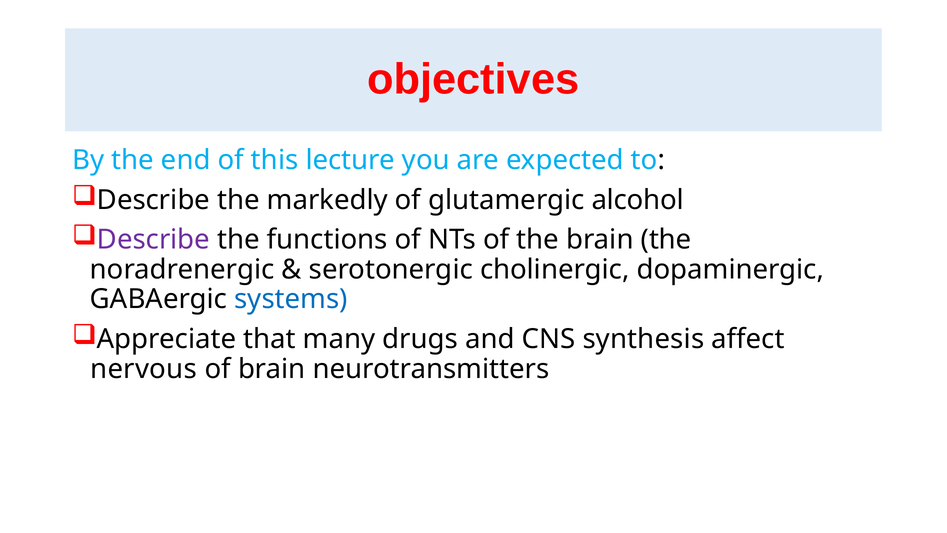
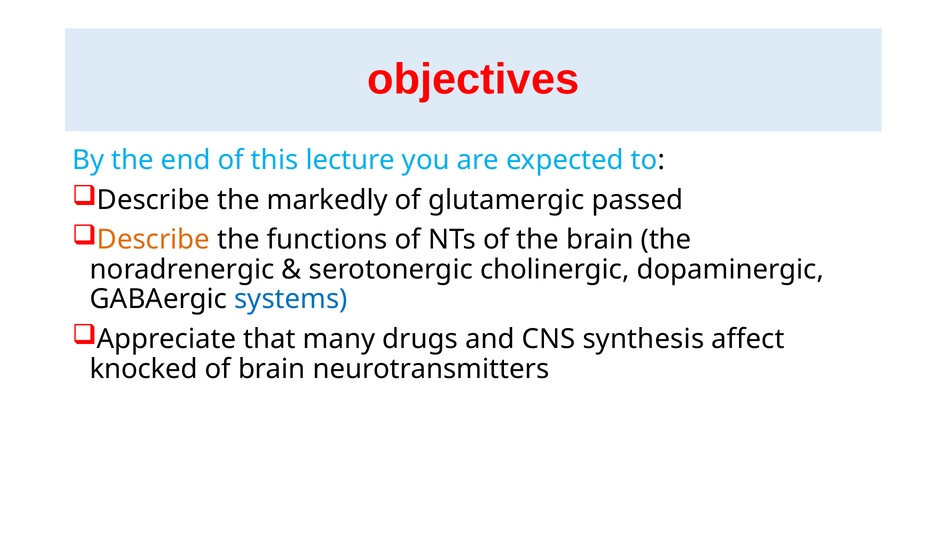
alcohol: alcohol -> passed
Describe at (153, 240) colour: purple -> orange
nervous: nervous -> knocked
